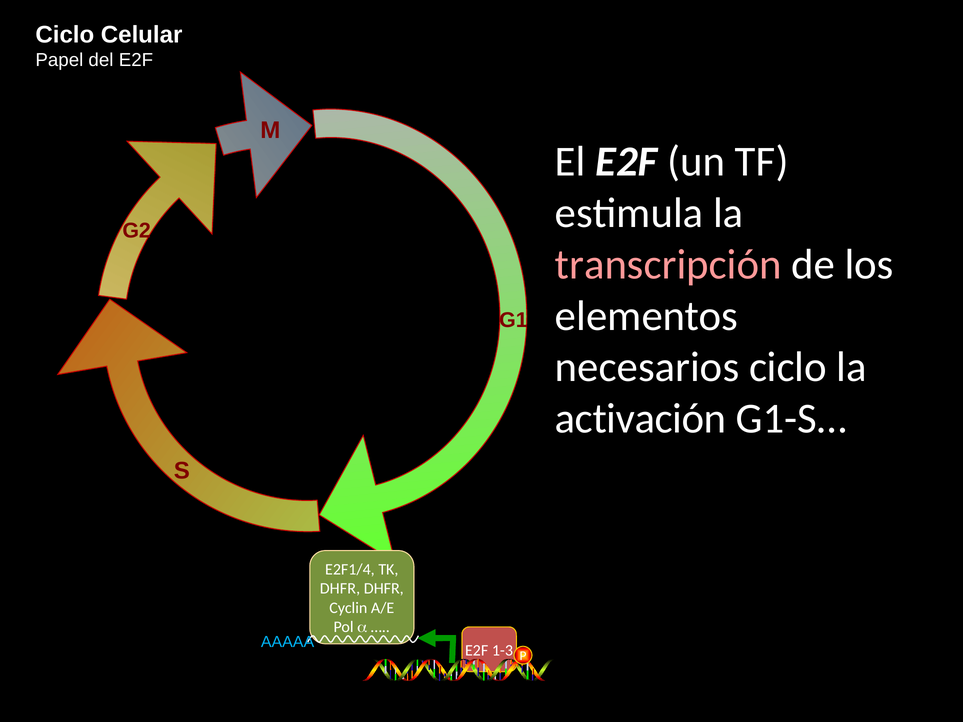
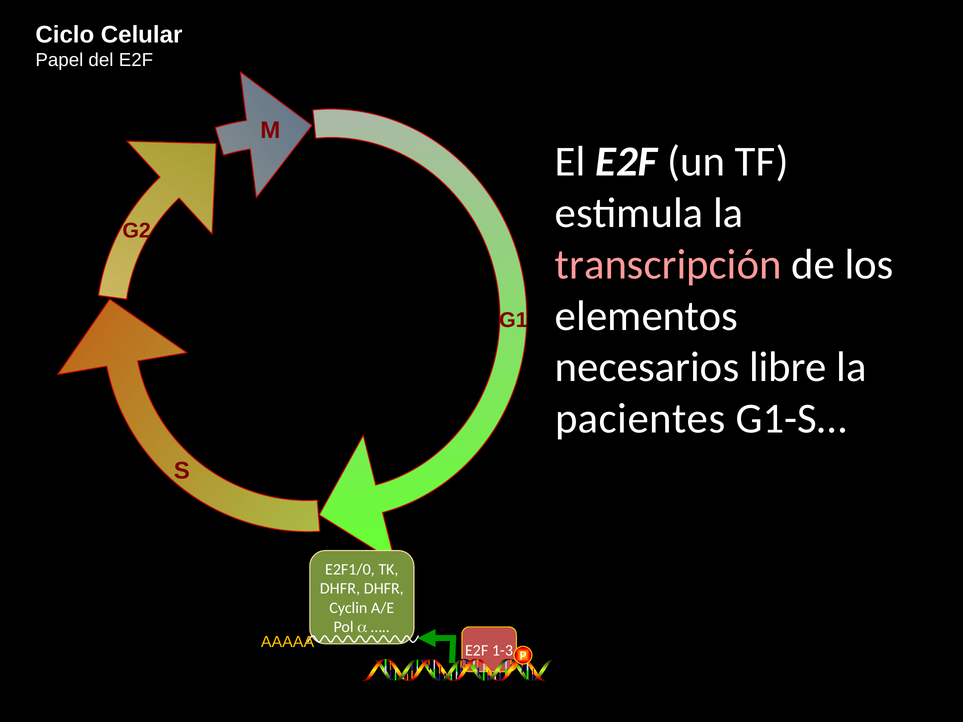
necesarios ciclo: ciclo -> libre
activación: activación -> pacientes
E2F1/4: E2F1/4 -> E2F1/0
AAAAA colour: light blue -> yellow
